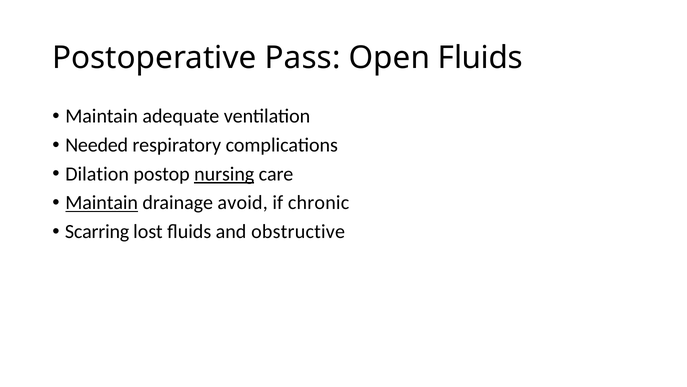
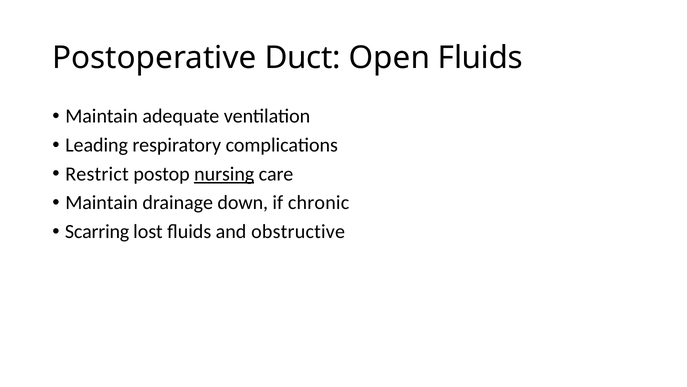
Pass: Pass -> Duct
Needed: Needed -> Leading
Dilation: Dilation -> Restrict
Maintain at (102, 203) underline: present -> none
avoid: avoid -> down
